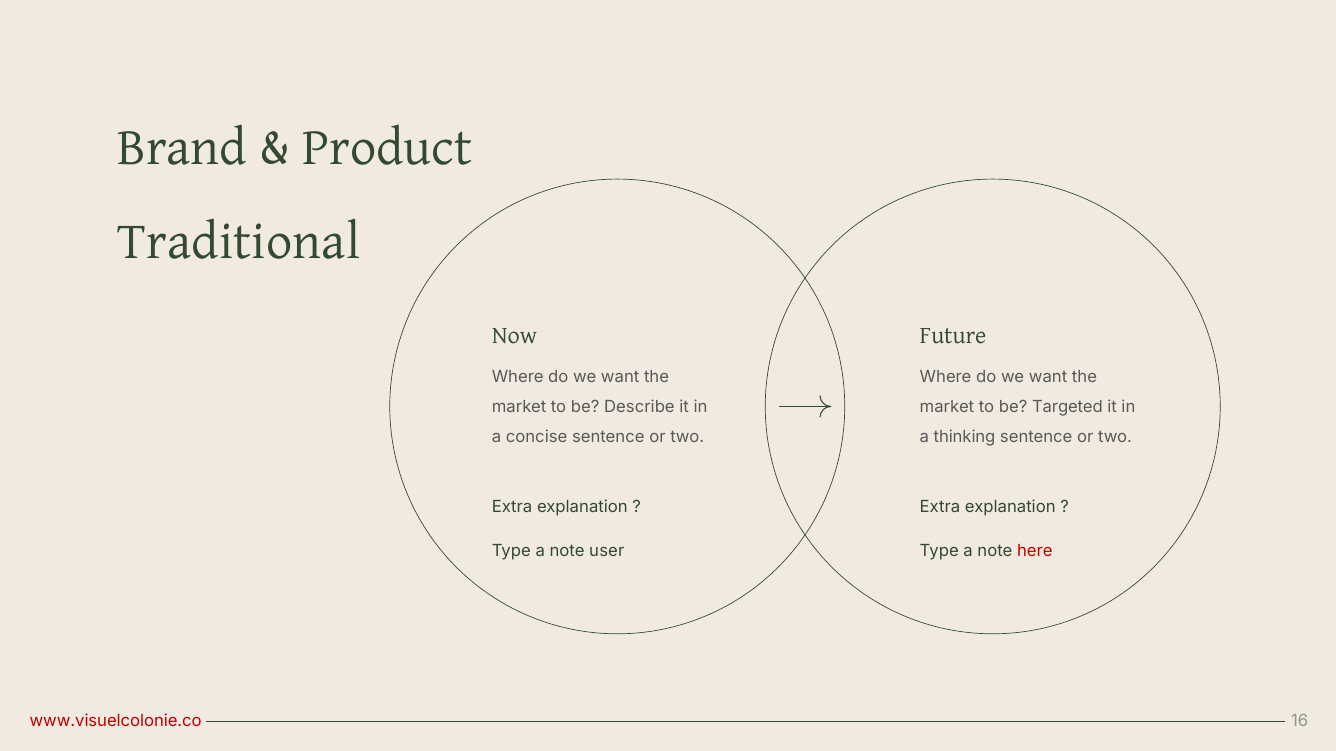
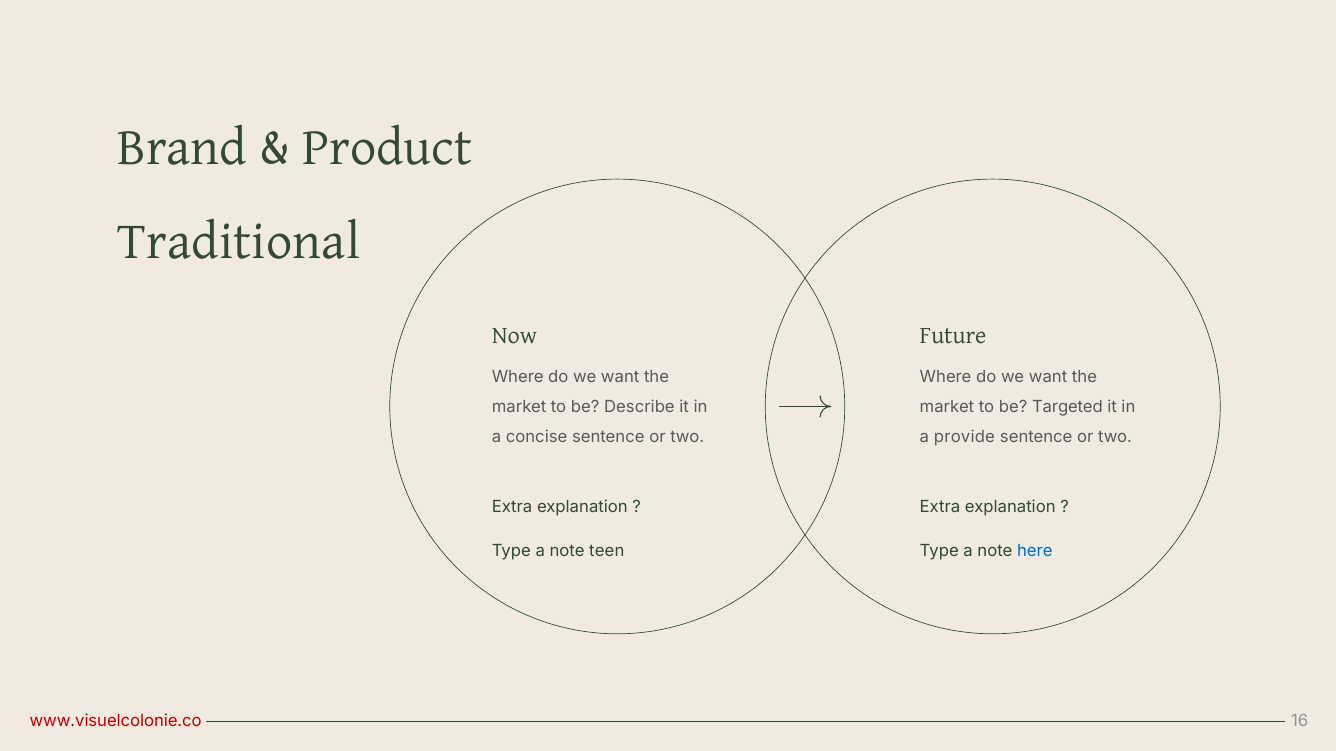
thinking: thinking -> provide
user: user -> teen
here colour: red -> blue
